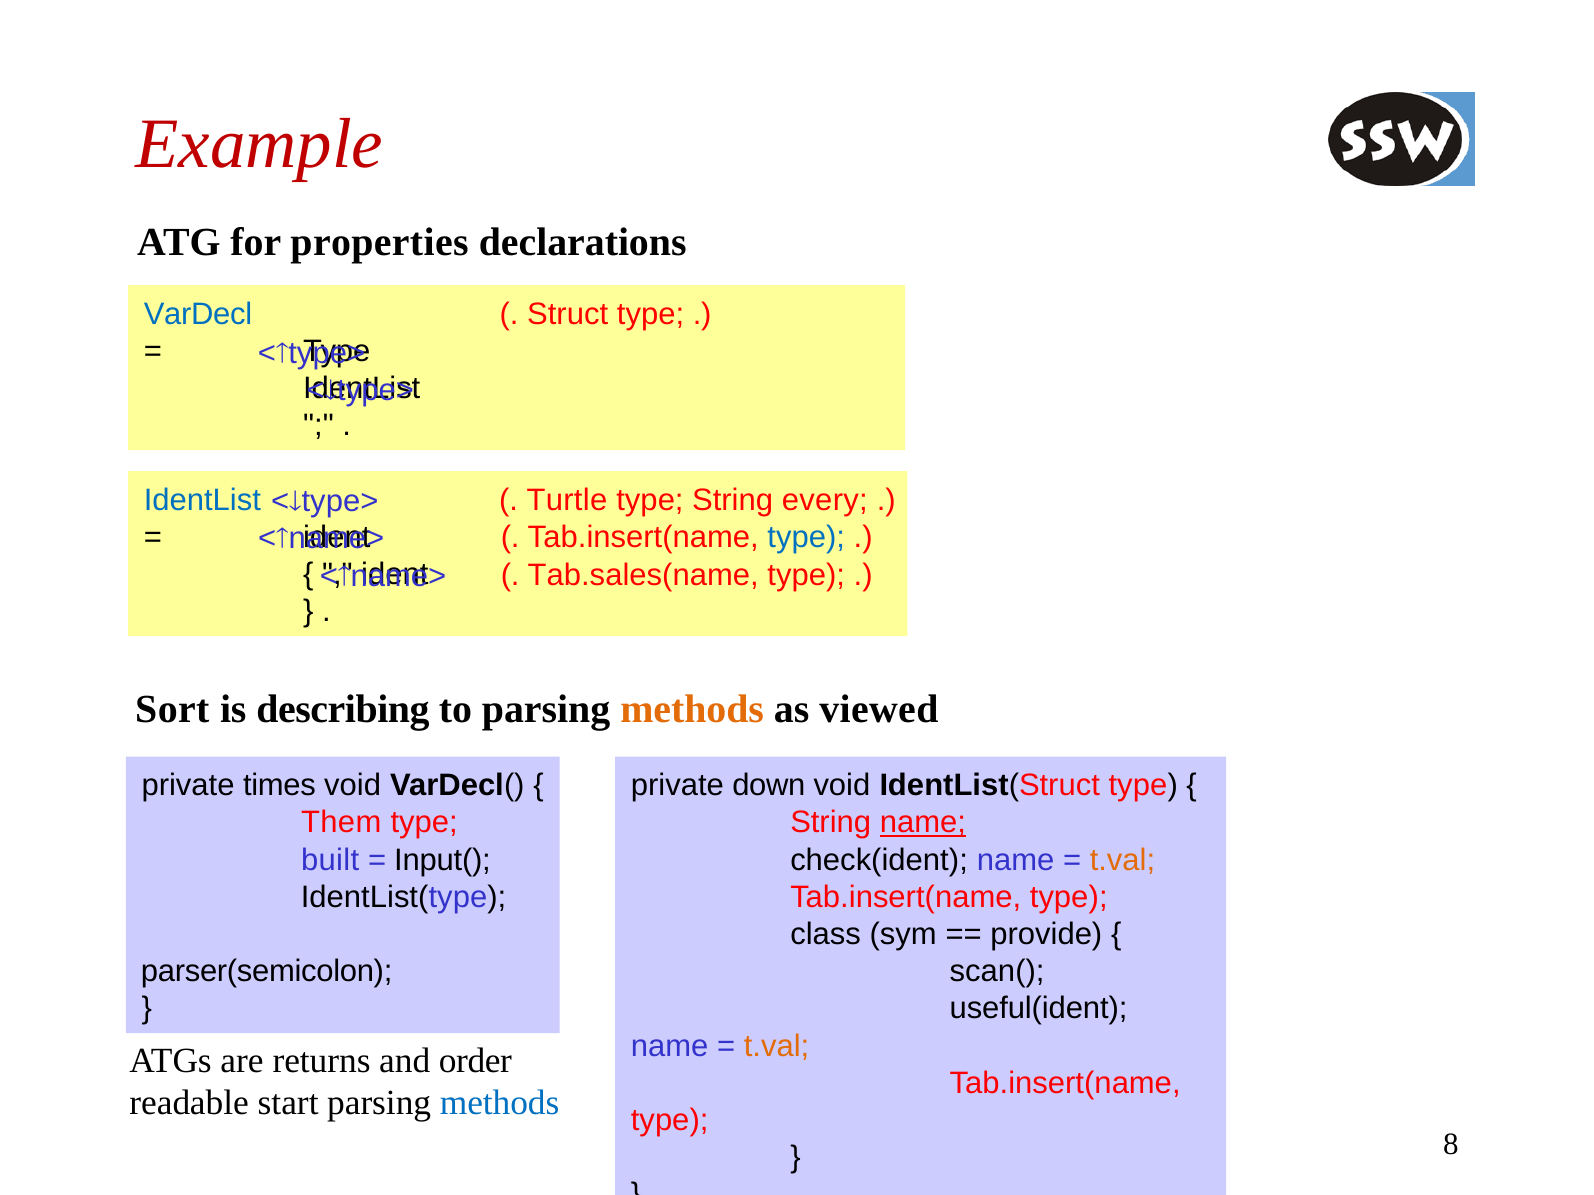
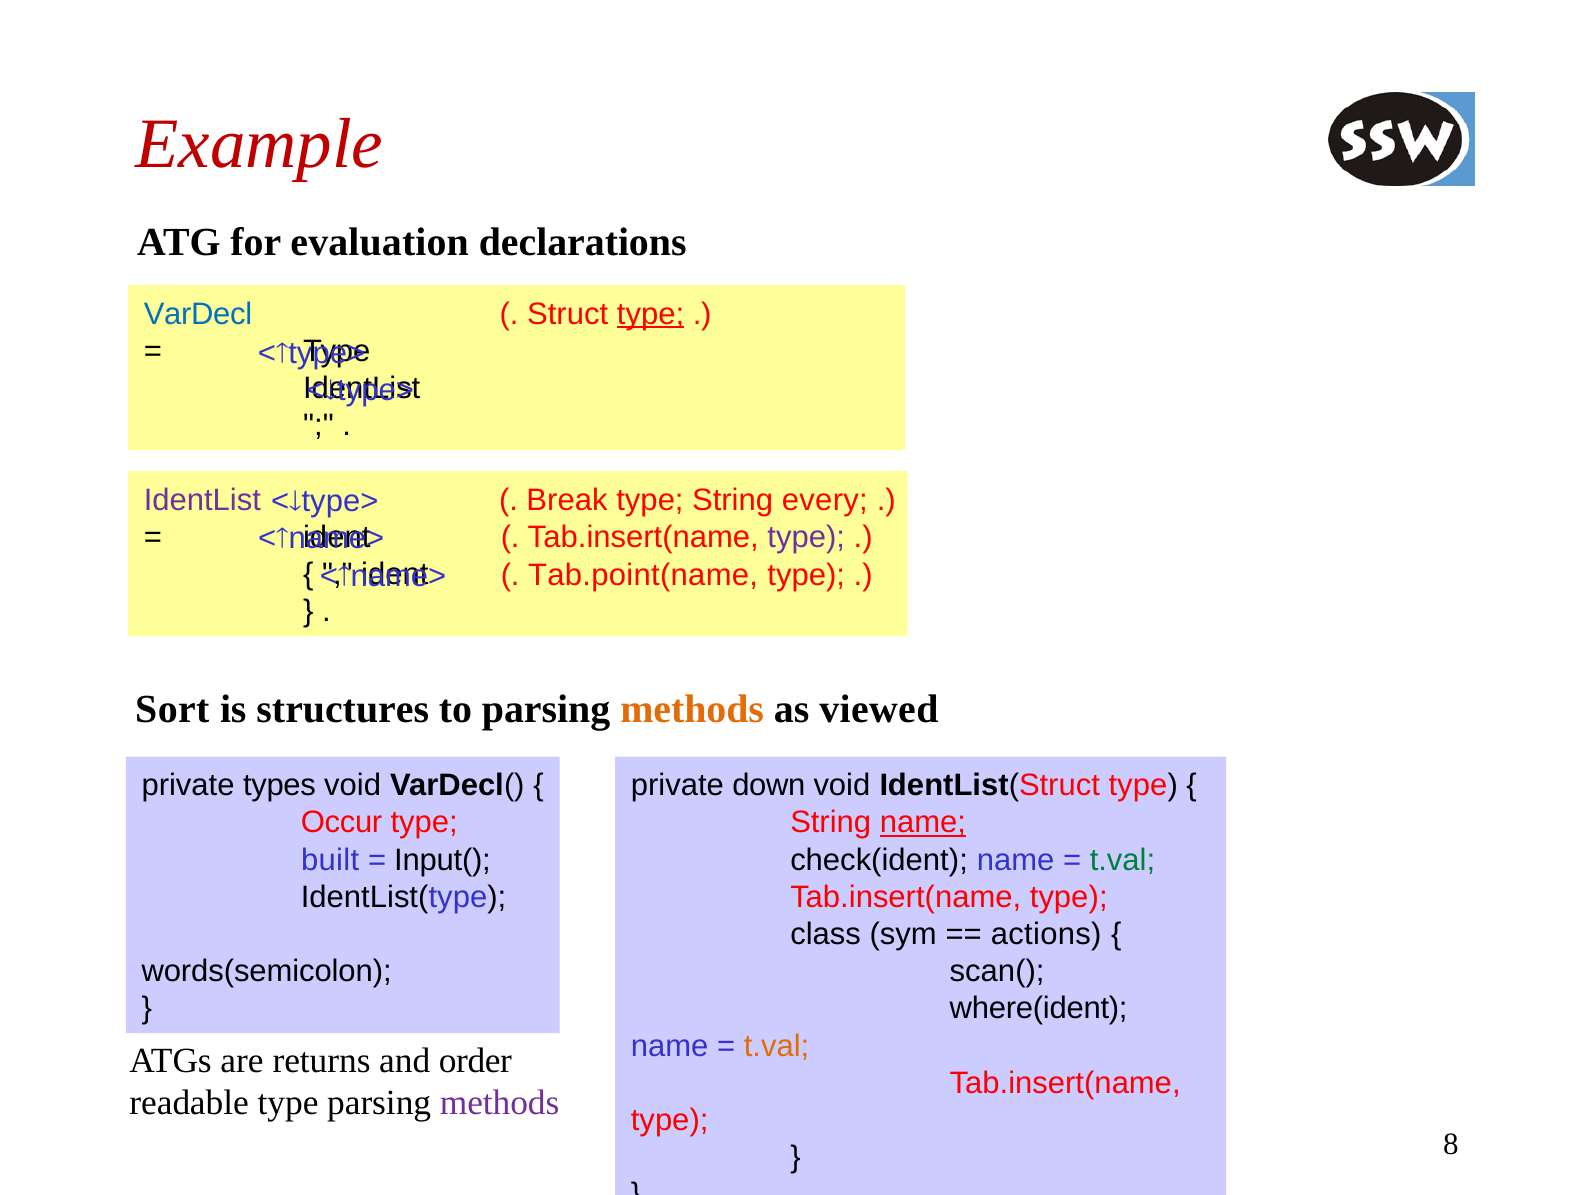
properties: properties -> evaluation
type at (651, 314) underline: none -> present
IdentList at (202, 500) colour: blue -> purple
Turtle: Turtle -> Break
type at (806, 538) colour: blue -> purple
Tab.sales(name: Tab.sales(name -> Tab.point(name
describing: describing -> structures
times: times -> types
Them: Them -> Occur
t.val at (1122, 860) colour: orange -> green
provide: provide -> actions
parser(semicolon: parser(semicolon -> words(semicolon
useful(ident: useful(ident -> where(ident
readable start: start -> type
methods at (500, 1103) colour: blue -> purple
